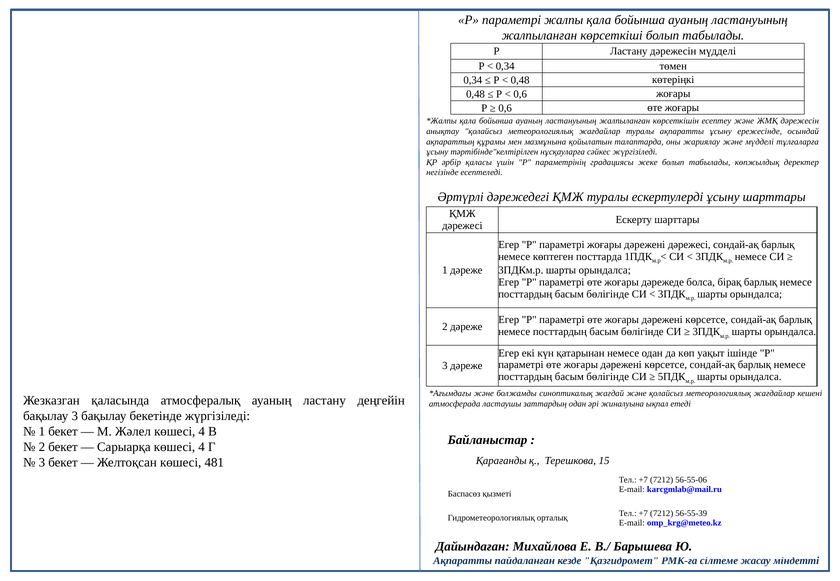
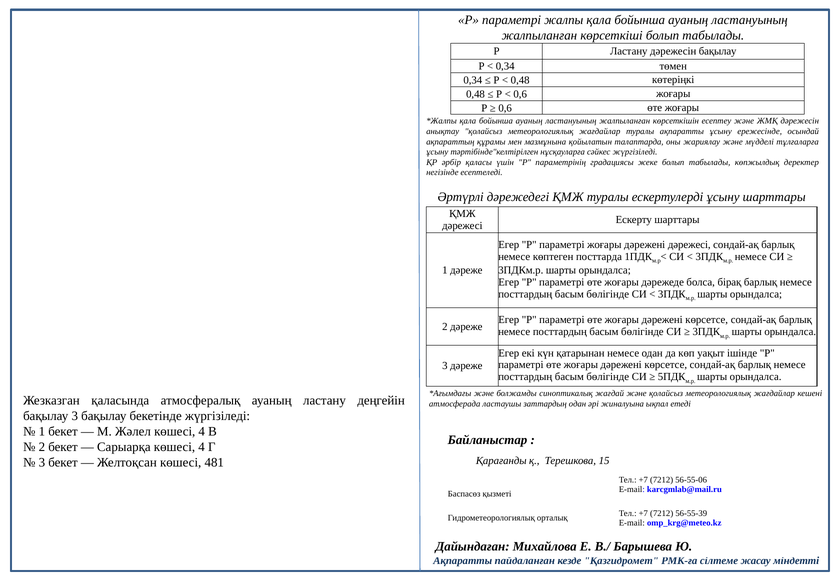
дәрежесін мүдделі: мүдделі -> бақылау
